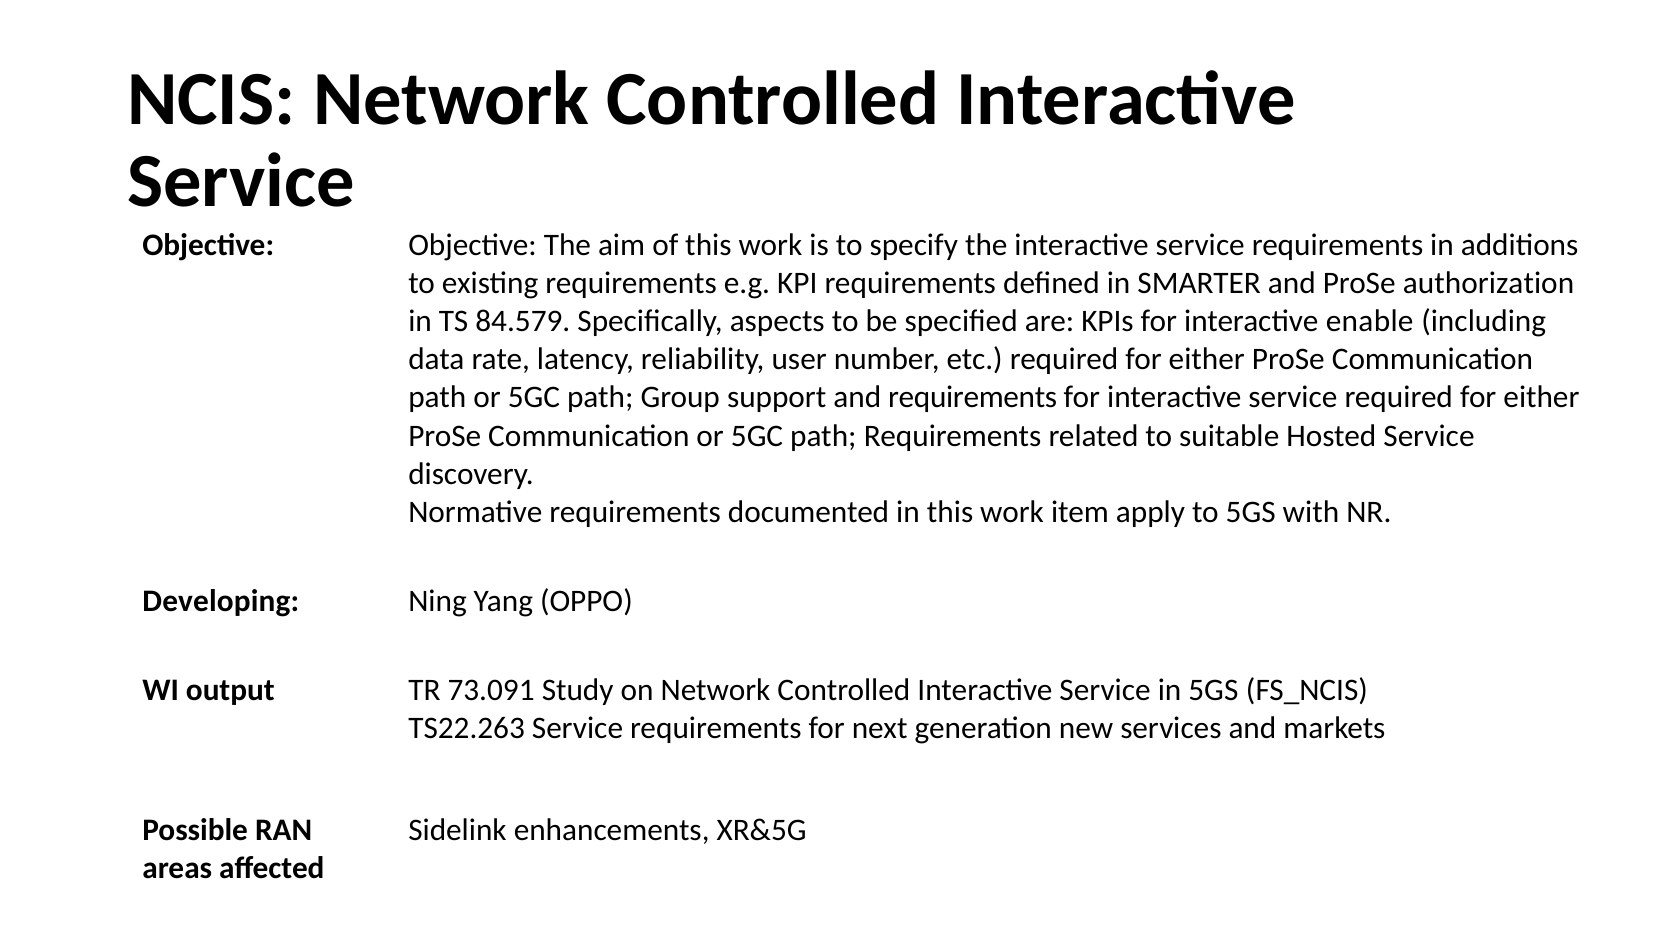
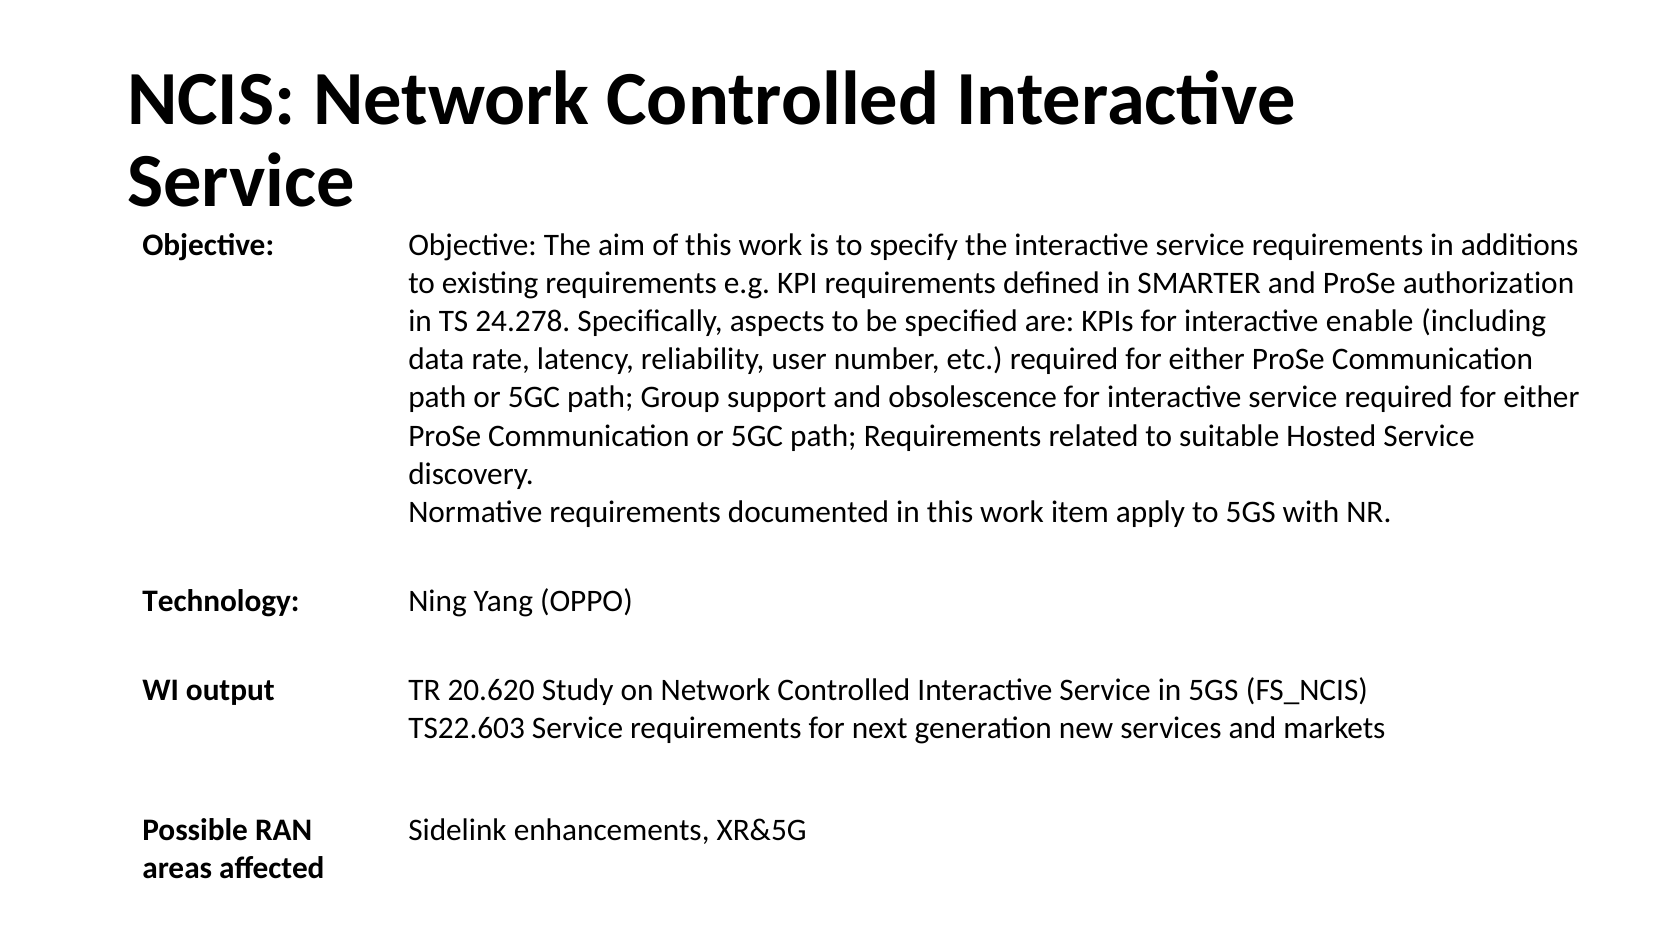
84.579: 84.579 -> 24.278
and requirements: requirements -> obsolescence
Developing: Developing -> Technology
73.091: 73.091 -> 20.620
TS22.263: TS22.263 -> TS22.603
